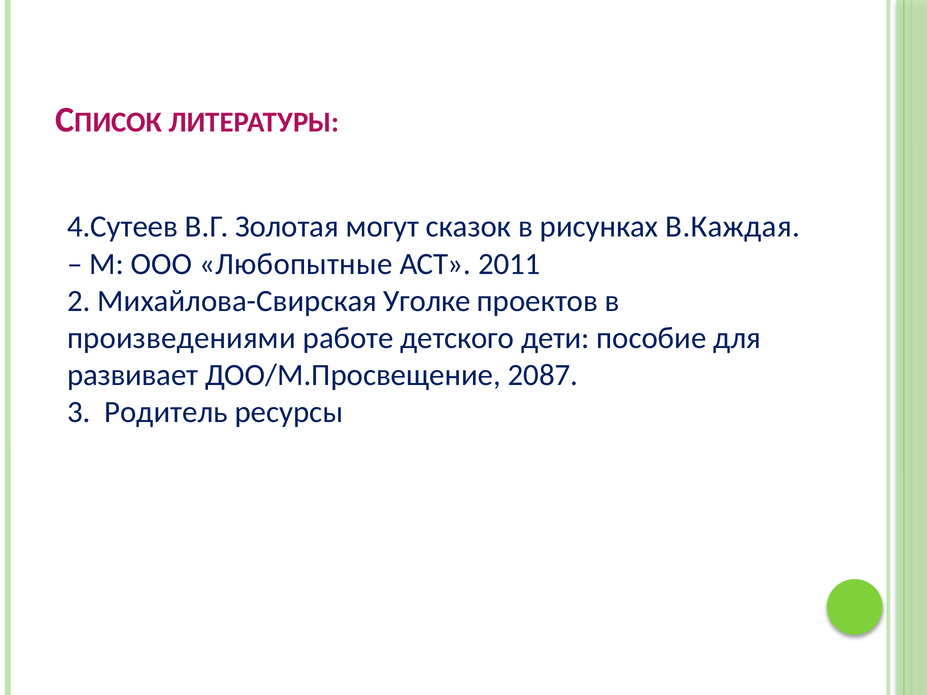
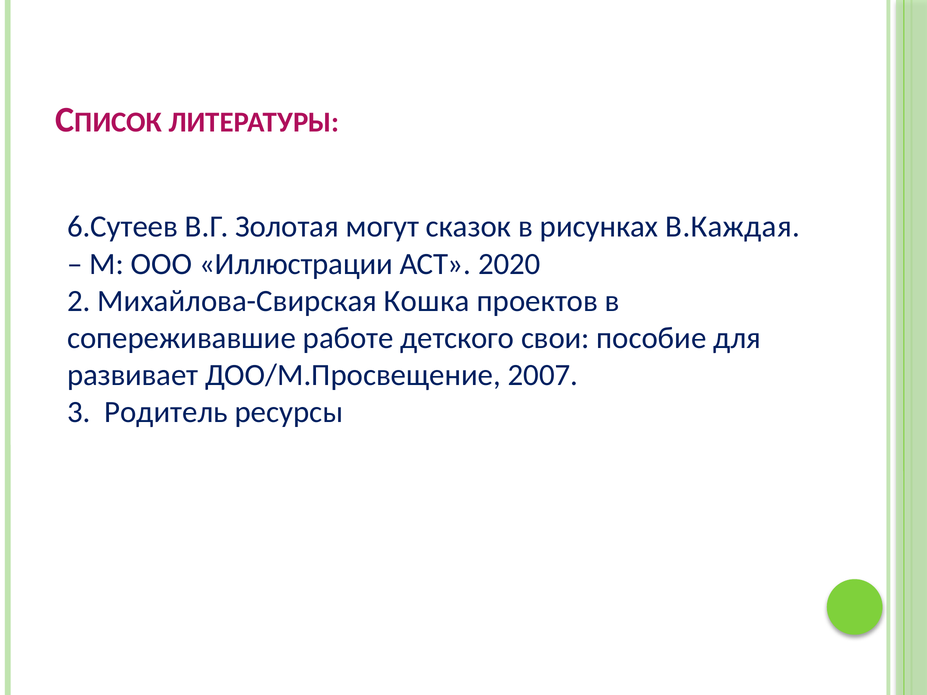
4.Сутеев: 4.Сутеев -> 6.Сутеев
Любопытные: Любопытные -> Иллюстрации
2011: 2011 -> 2020
Уголке: Уголке -> Кошка
произведениями: произведениями -> сопереживавшие
дети: дети -> свои
2087: 2087 -> 2007
